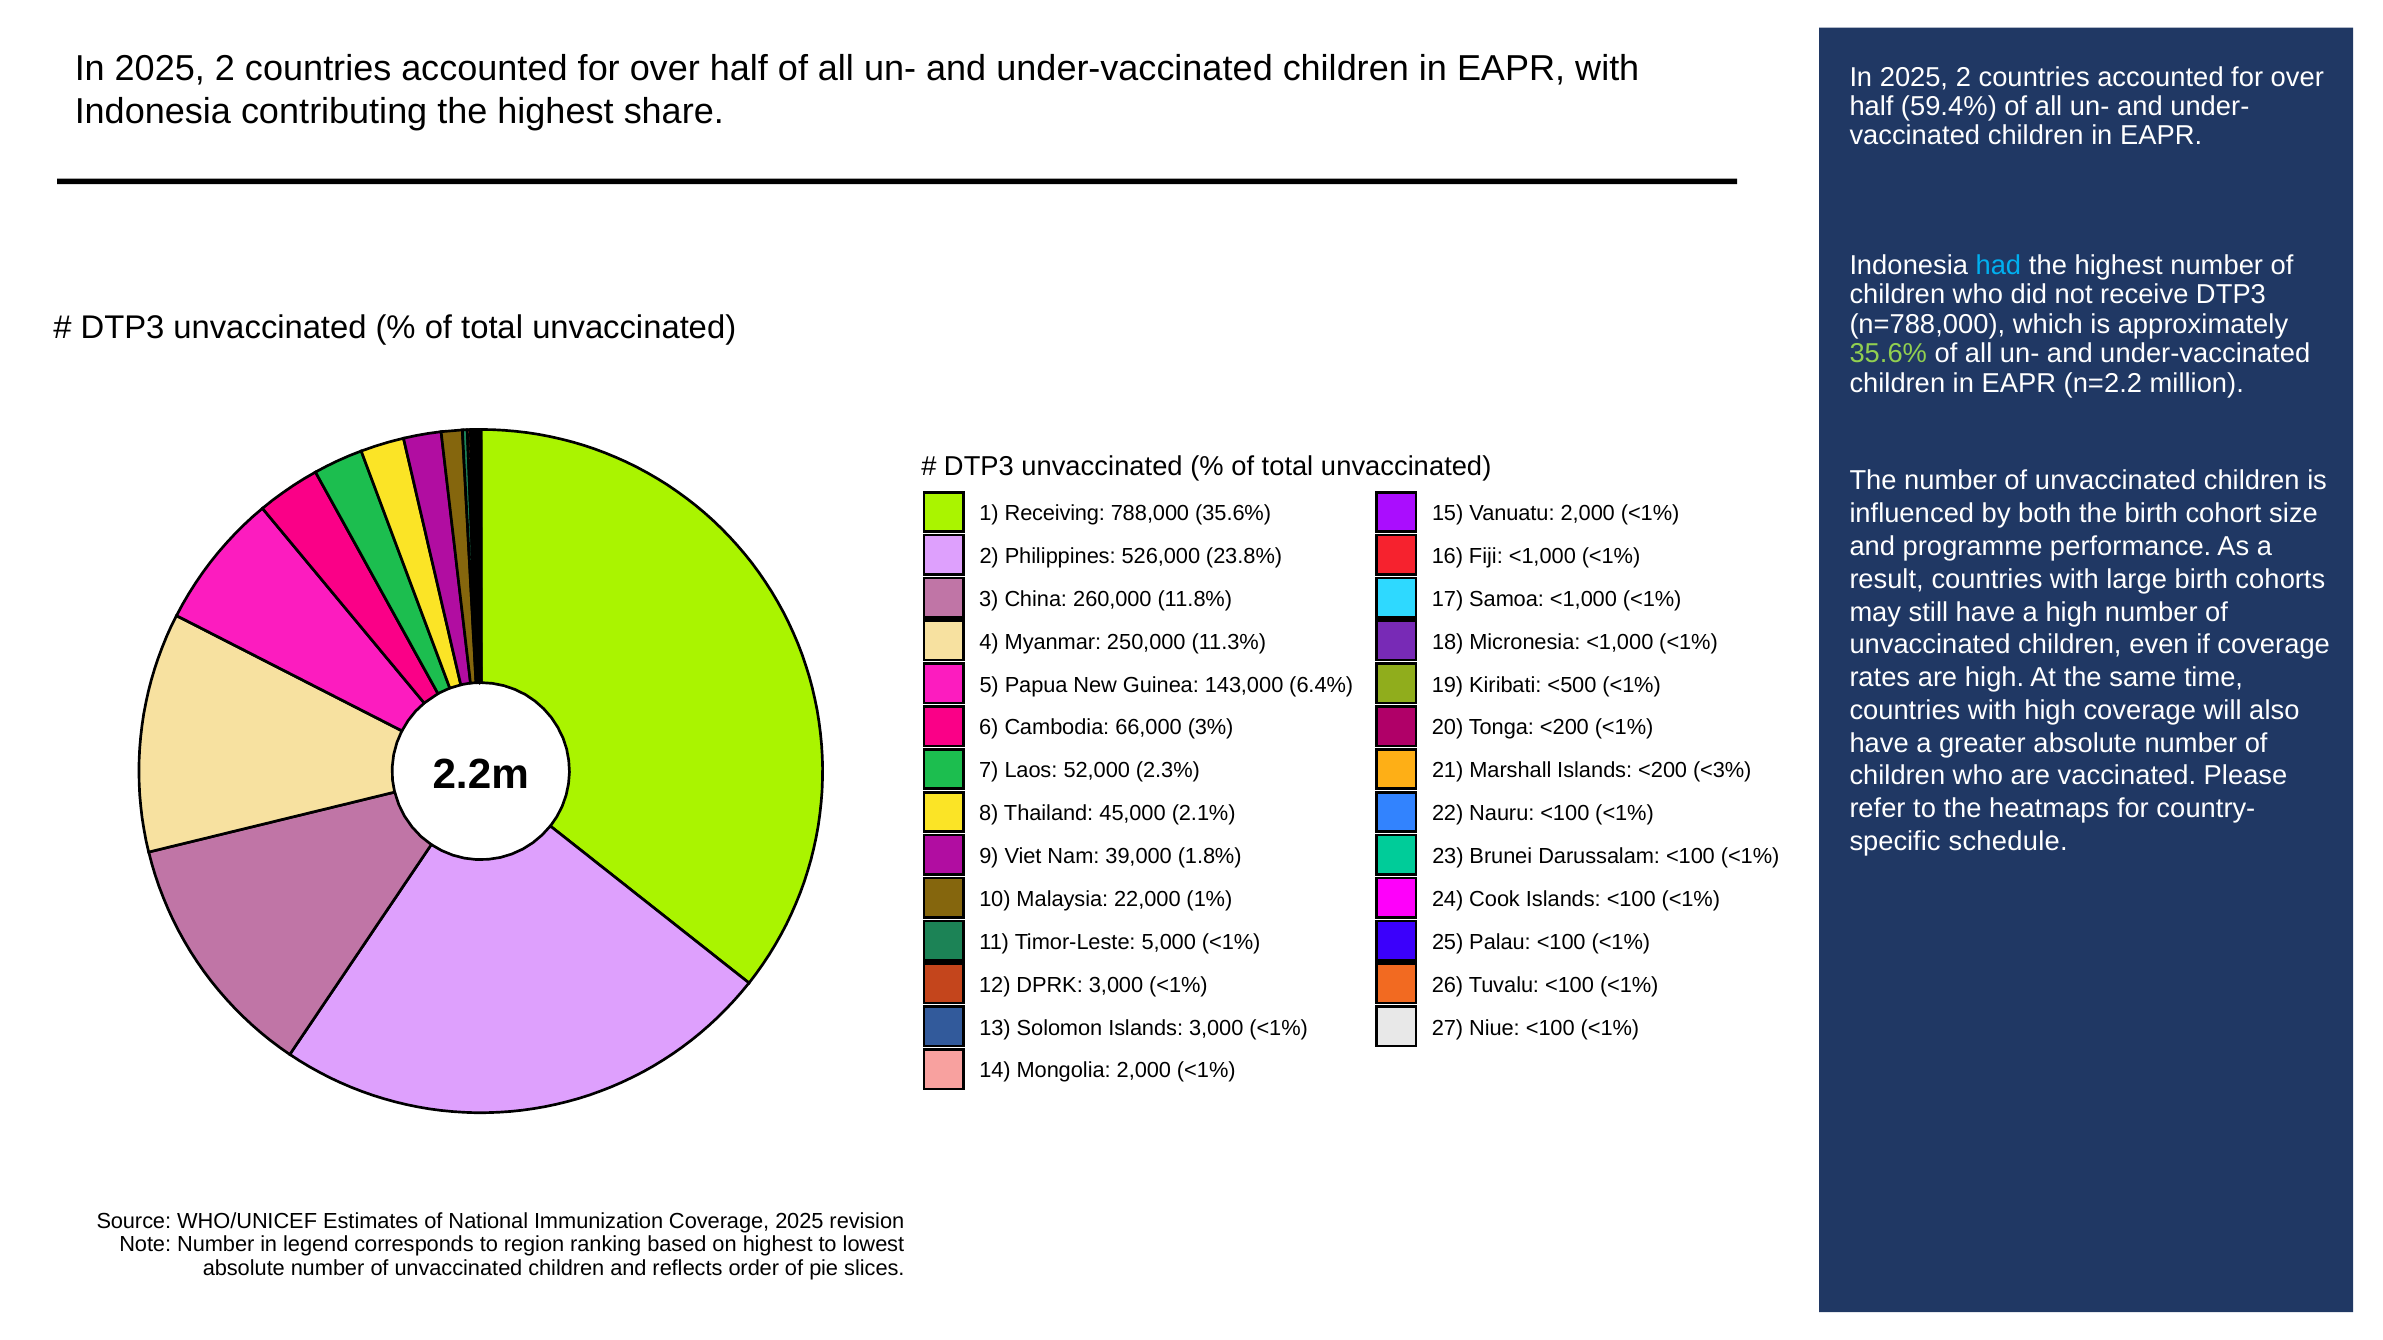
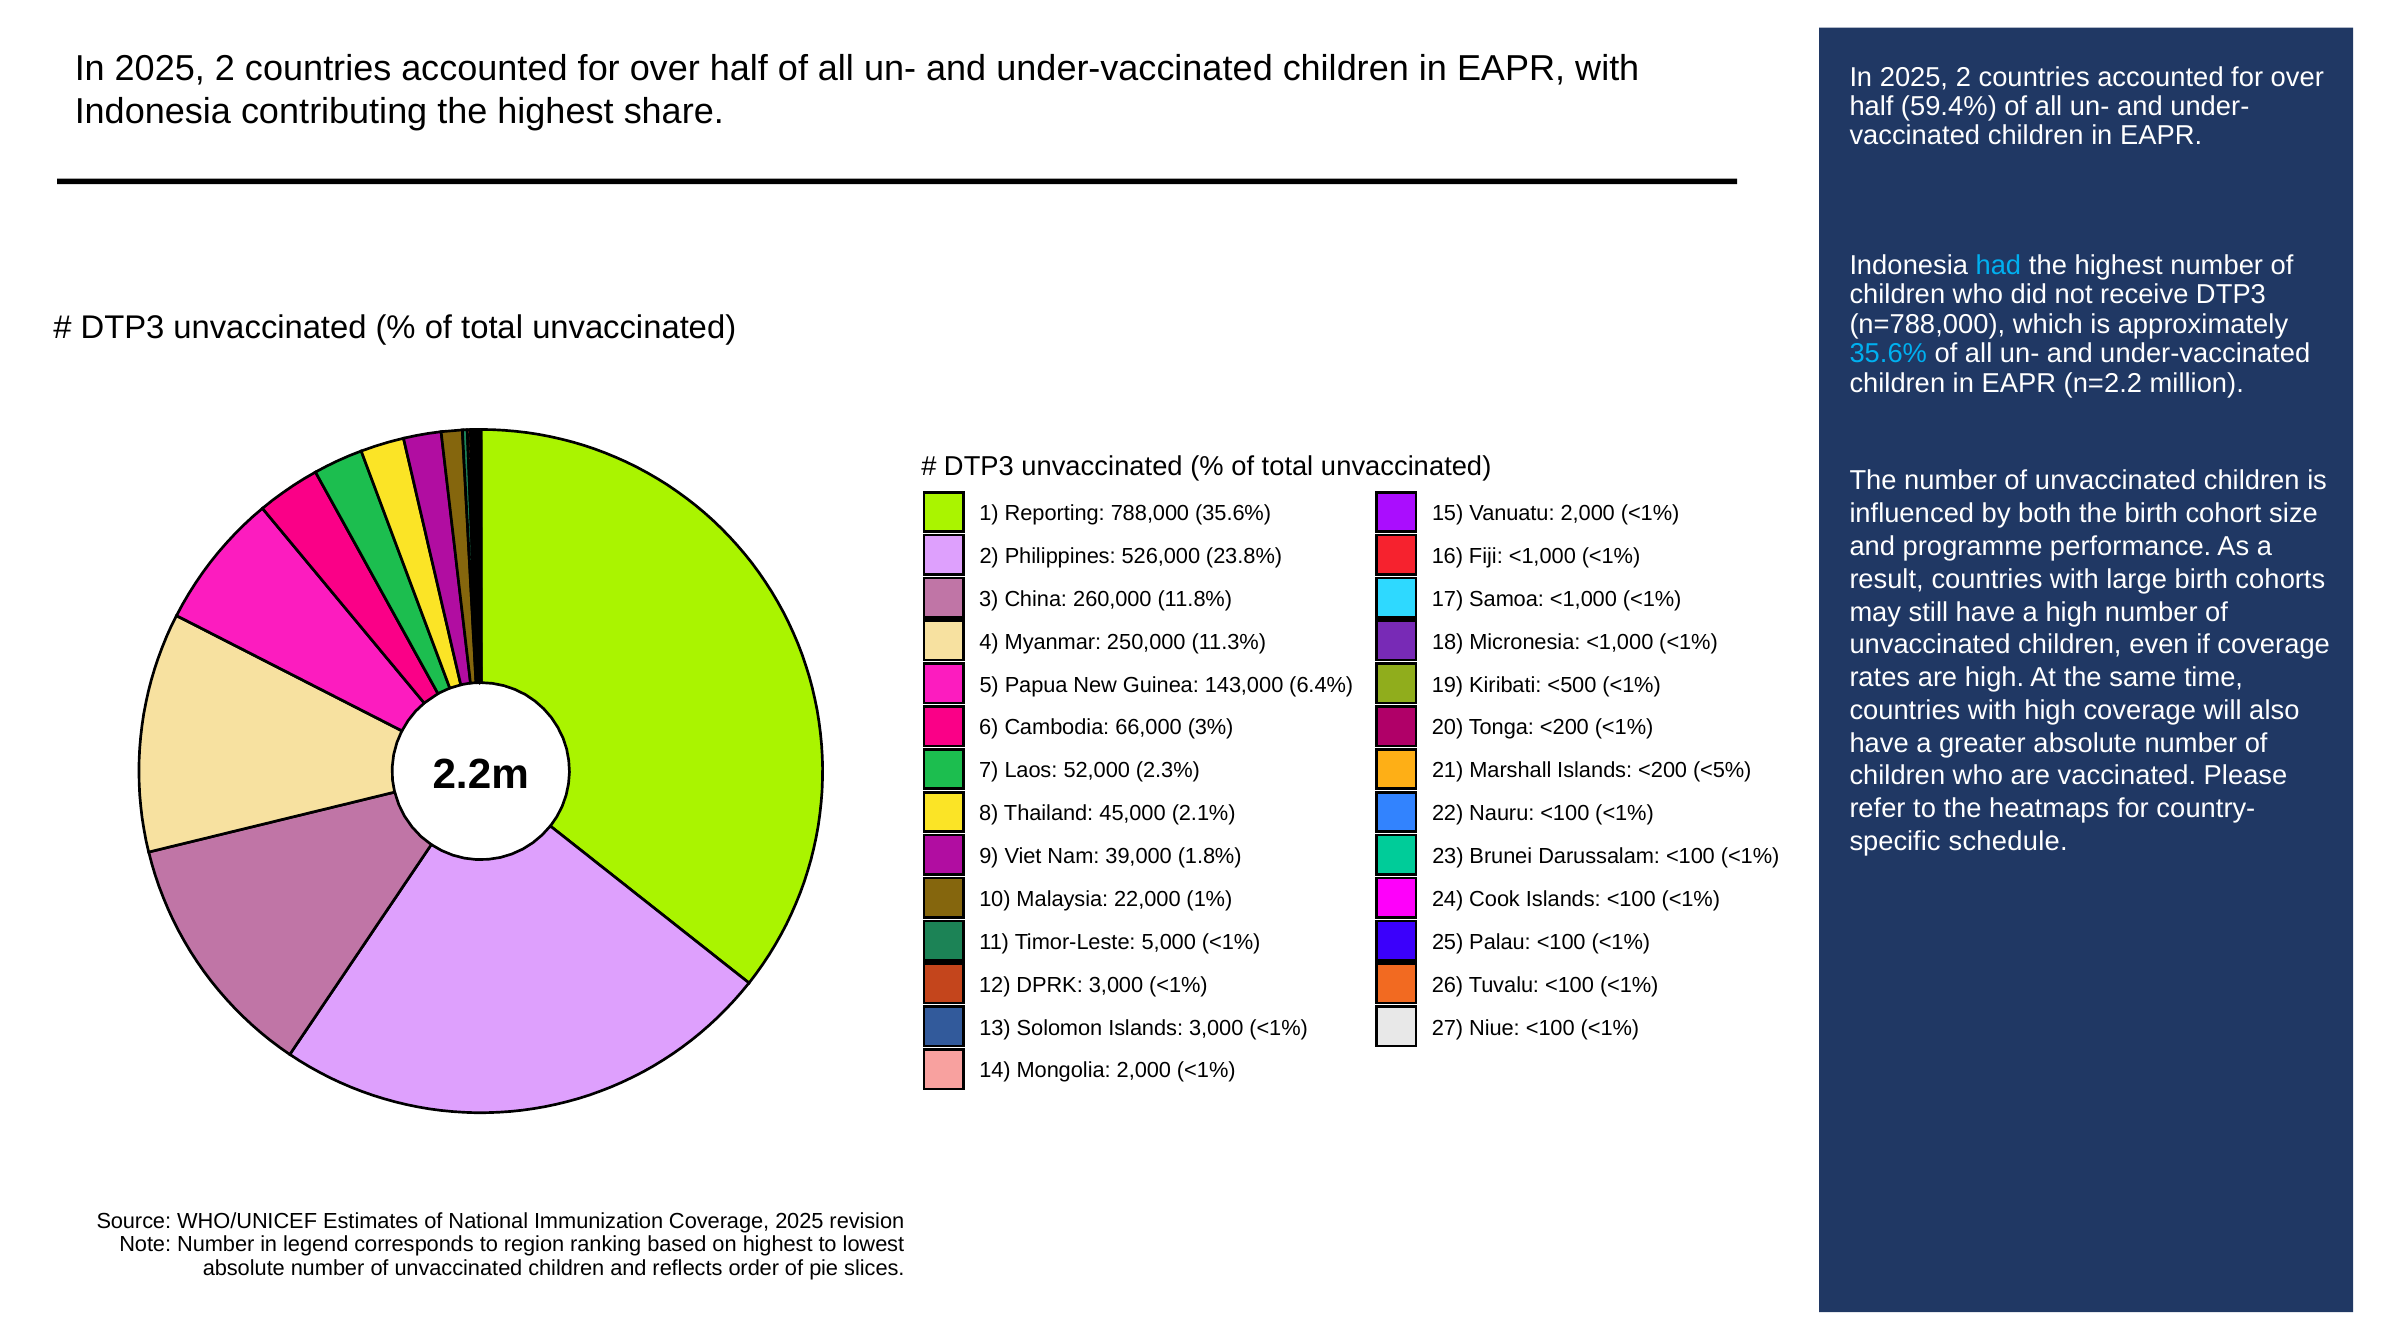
35.6% at (1888, 354) colour: light green -> light blue
Receiving: Receiving -> Reporting
<3%: <3% -> <5%
